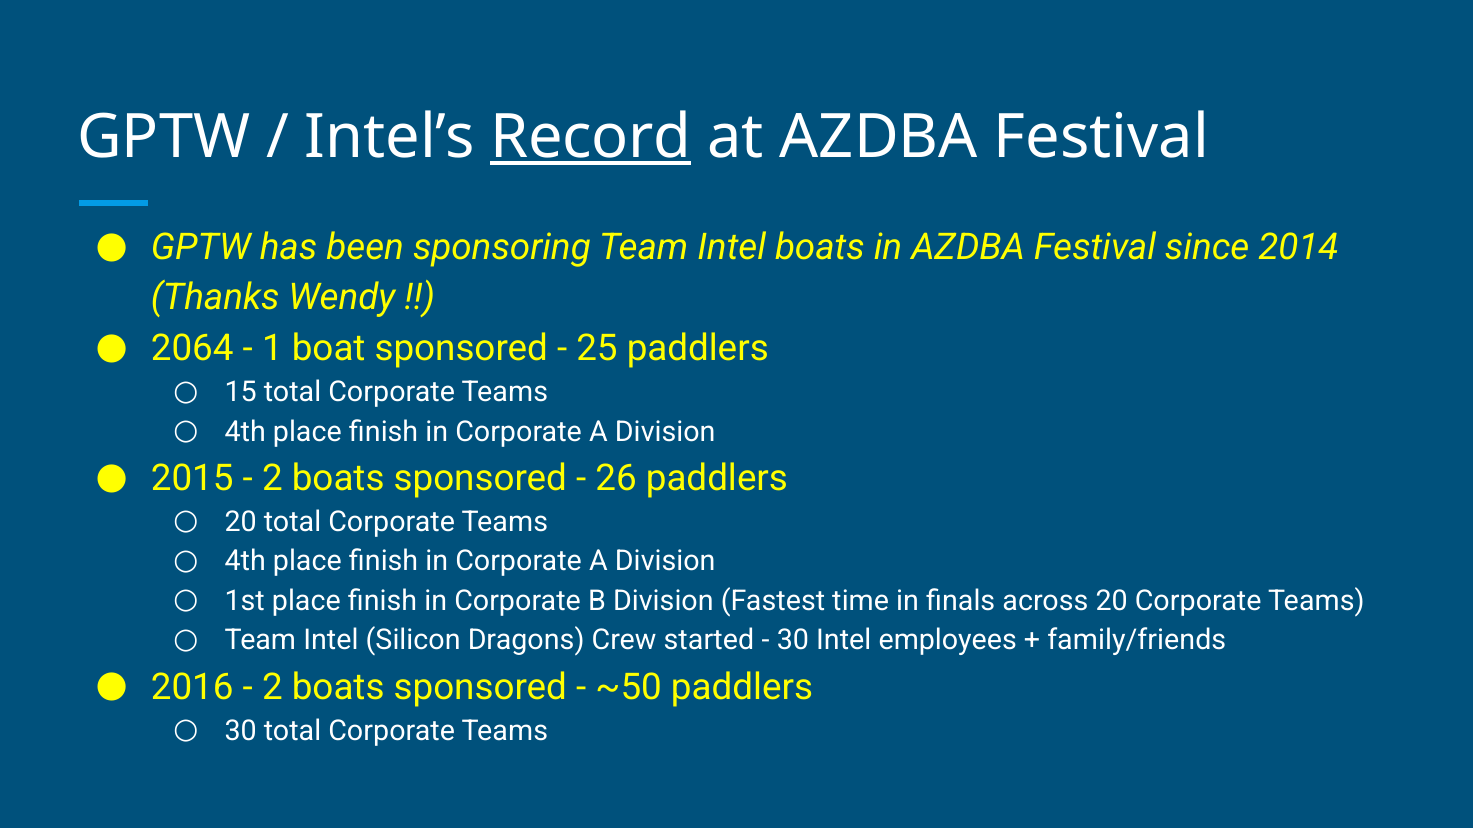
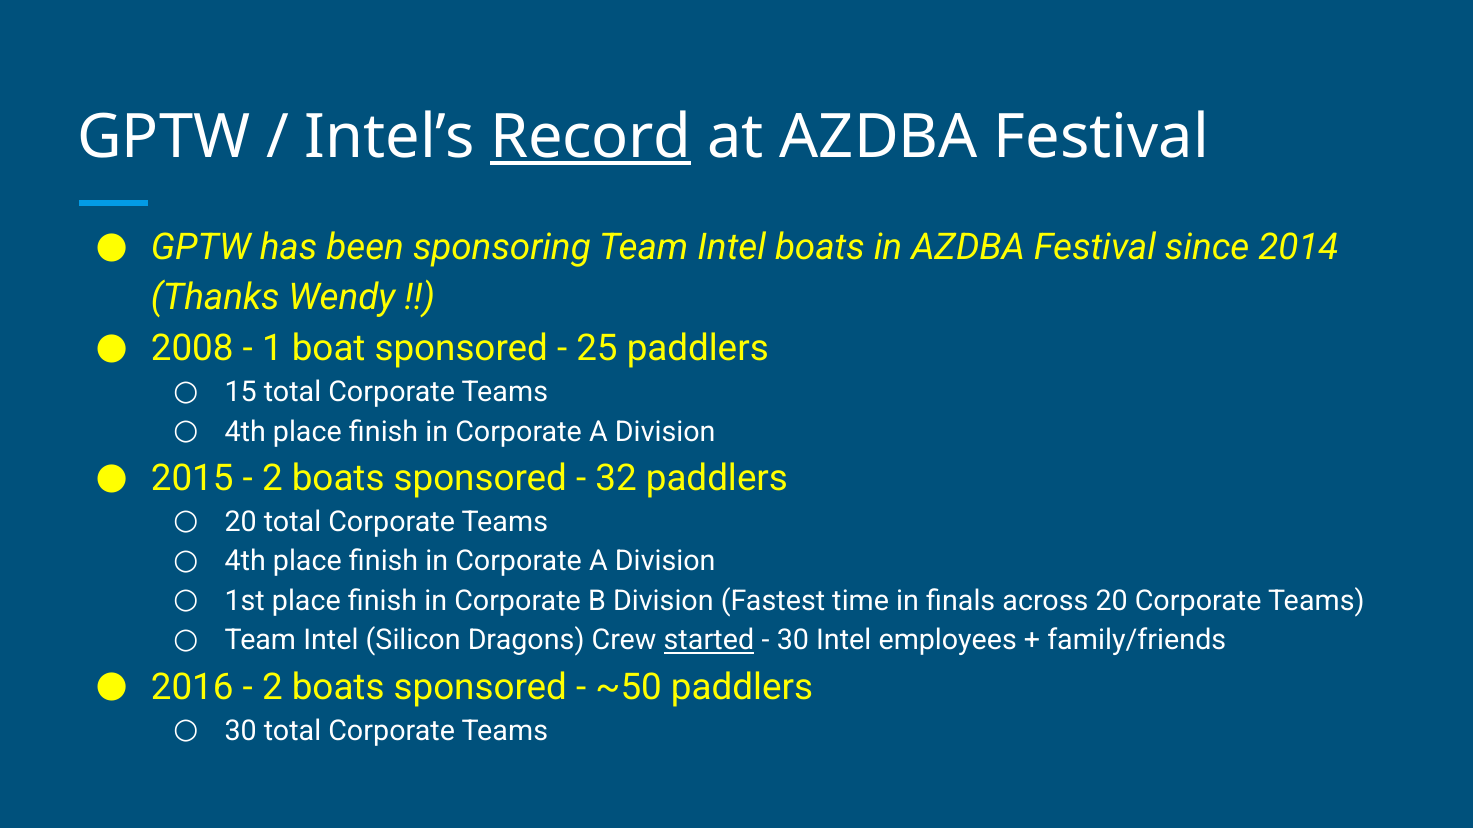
2064: 2064 -> 2008
26: 26 -> 32
started underline: none -> present
